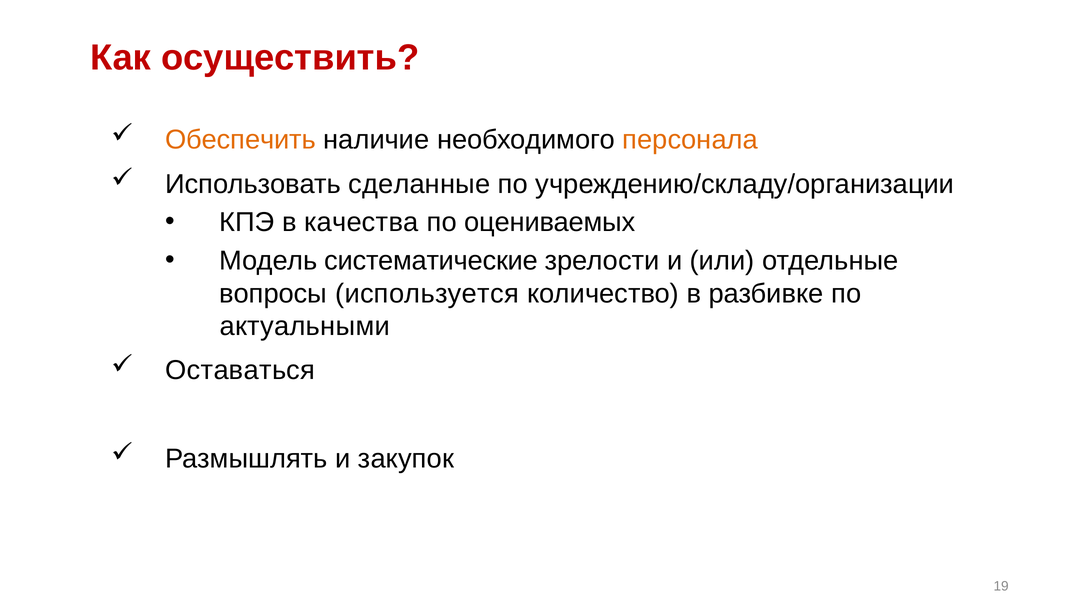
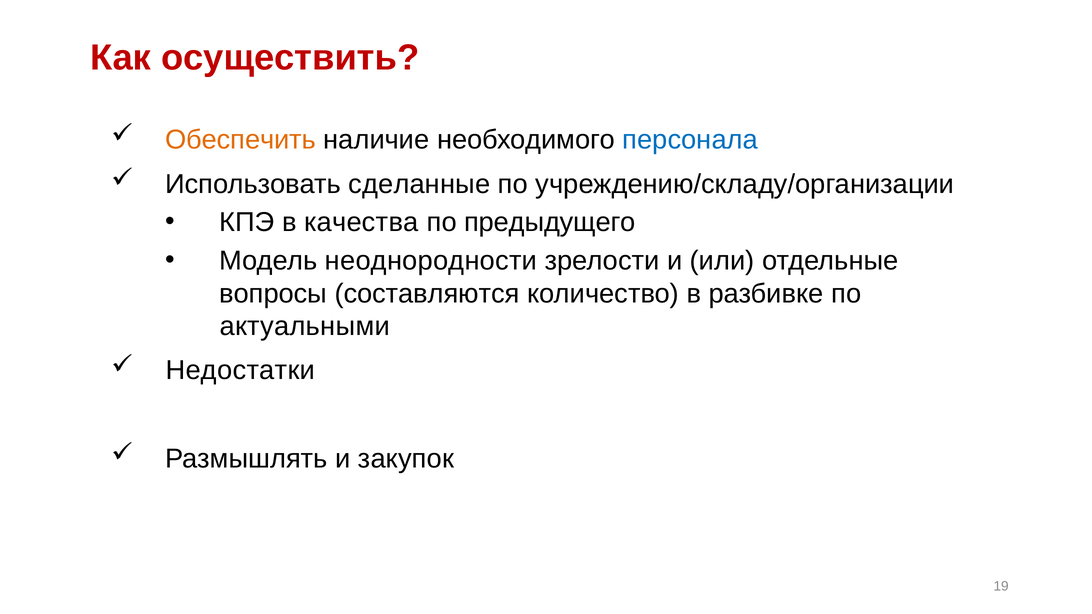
персонала colour: orange -> blue
оцениваемых: оцениваемых -> предыдущего
систематические: систематические -> неоднородности
используется: используется -> составляются
Оставаться: Оставаться -> Недостатки
